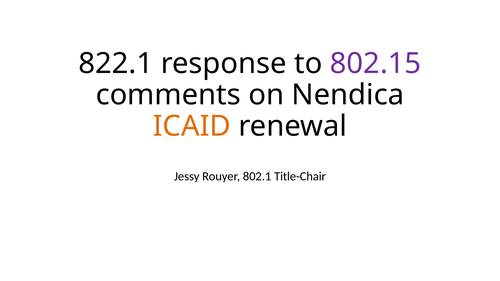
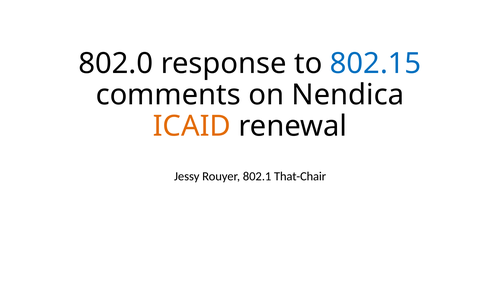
822.1: 822.1 -> 802.0
802.15 colour: purple -> blue
Title-Chair: Title-Chair -> That-Chair
